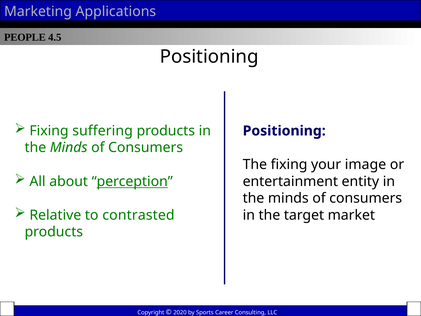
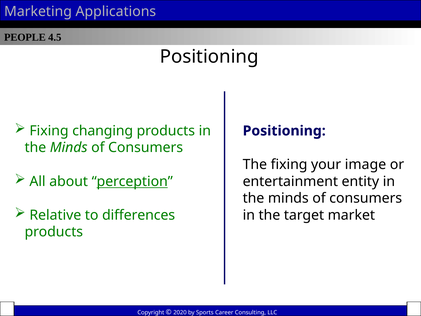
suffering: suffering -> changing
contrasted: contrasted -> differences
